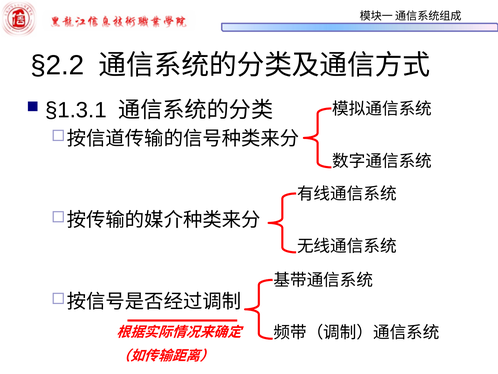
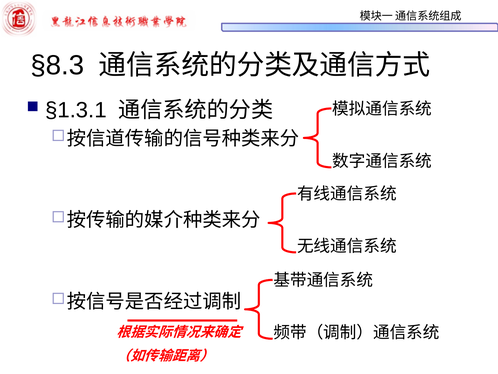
§2.2: §2.2 -> §8.3
